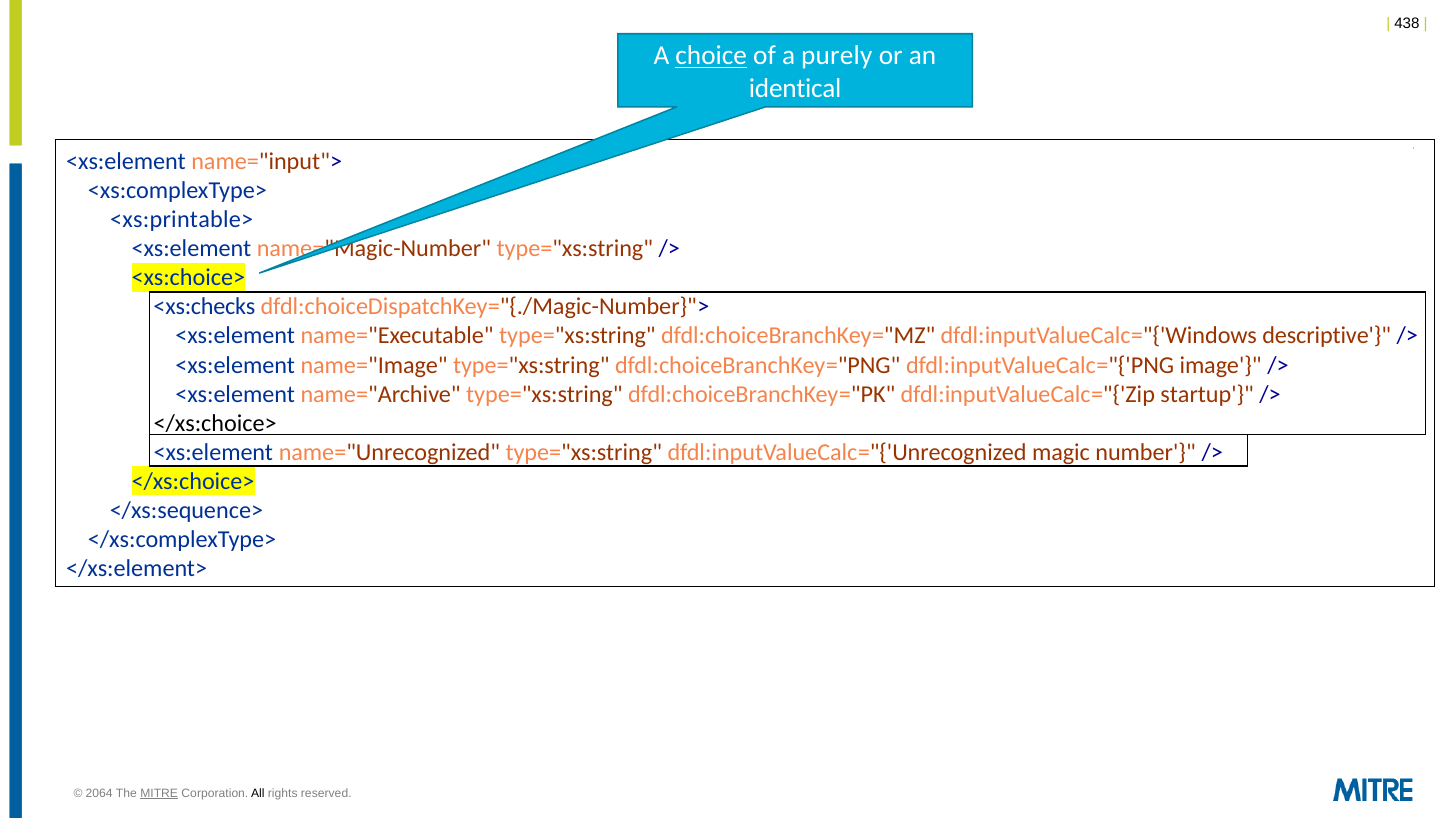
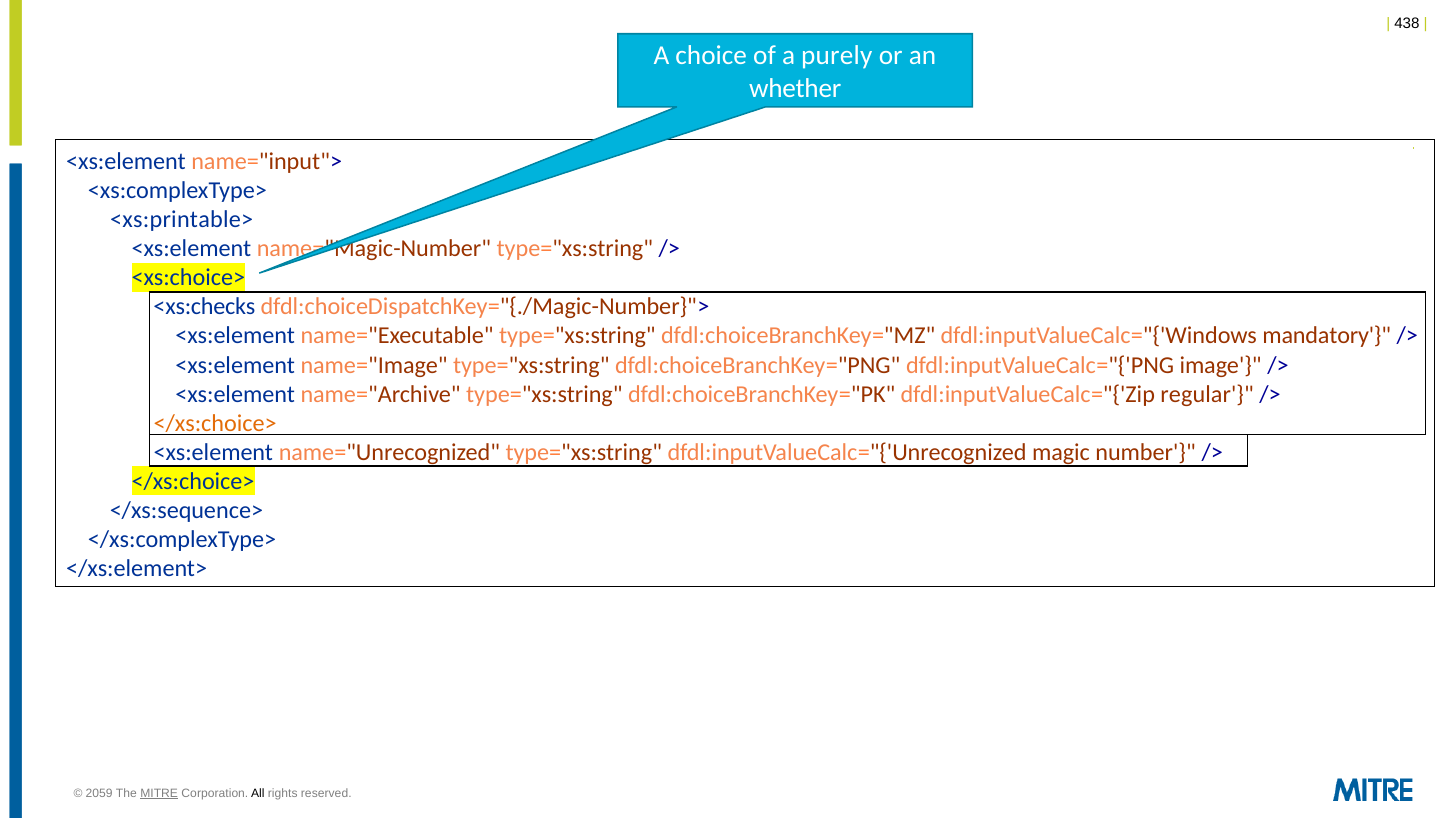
choice underline: present -> none
identical: identical -> whether
descriptive: descriptive -> mandatory
startup: startup -> regular
</xs:choice> at (215, 423) colour: black -> orange
2064: 2064 -> 2059
